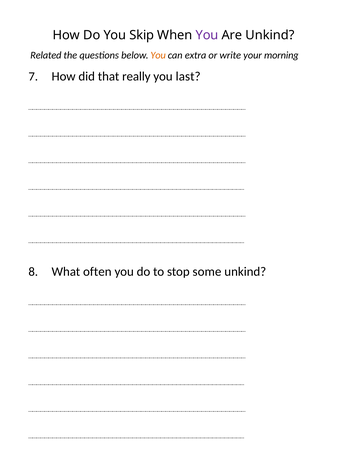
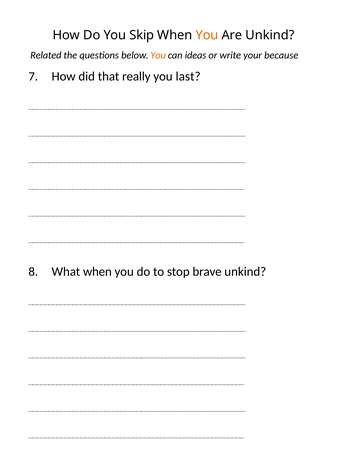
You at (207, 35) colour: purple -> orange
extra: extra -> ideas
morning: morning -> because
What often: often -> when
some: some -> brave
